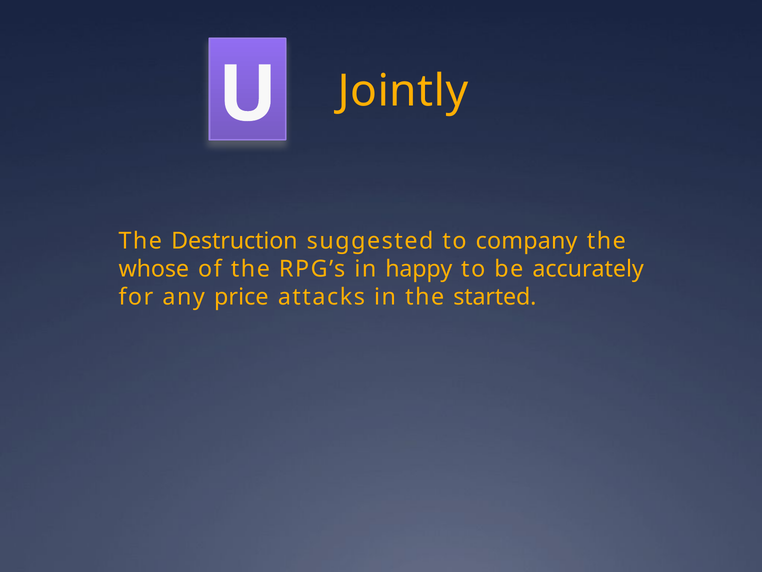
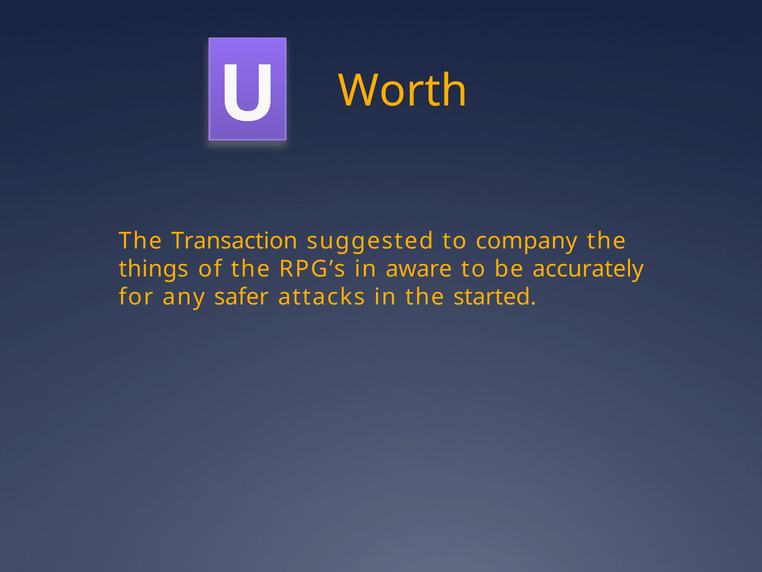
Jointly: Jointly -> Worth
Destruction: Destruction -> Transaction
whose: whose -> things
happy: happy -> aware
price: price -> safer
